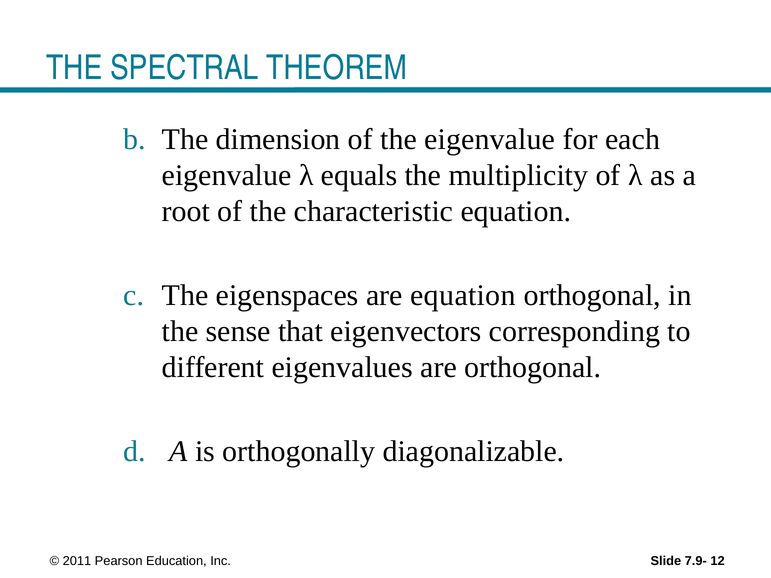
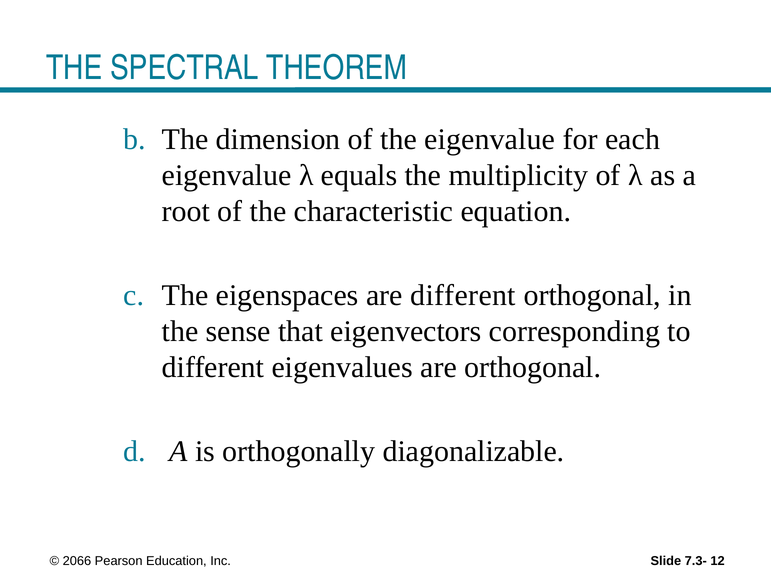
are equation: equation -> different
2011: 2011 -> 2066
7.9-: 7.9- -> 7.3-
